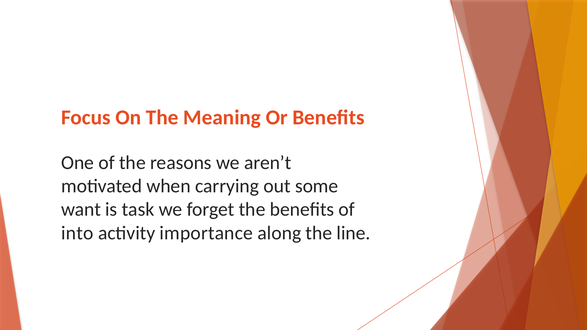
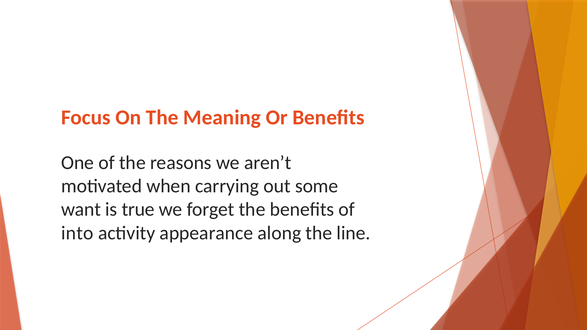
task: task -> true
importance: importance -> appearance
